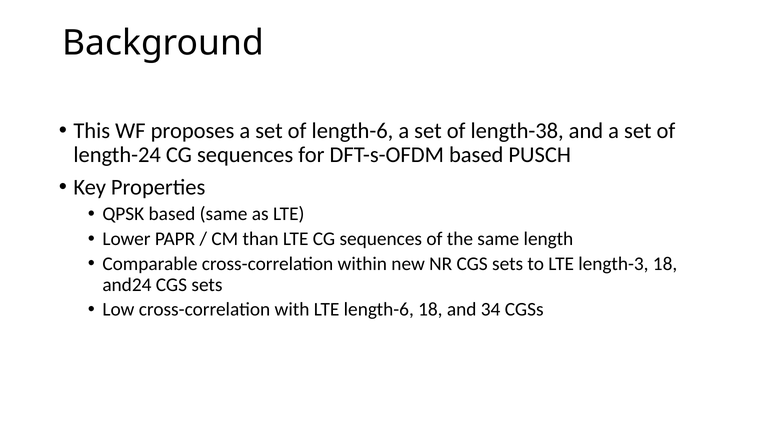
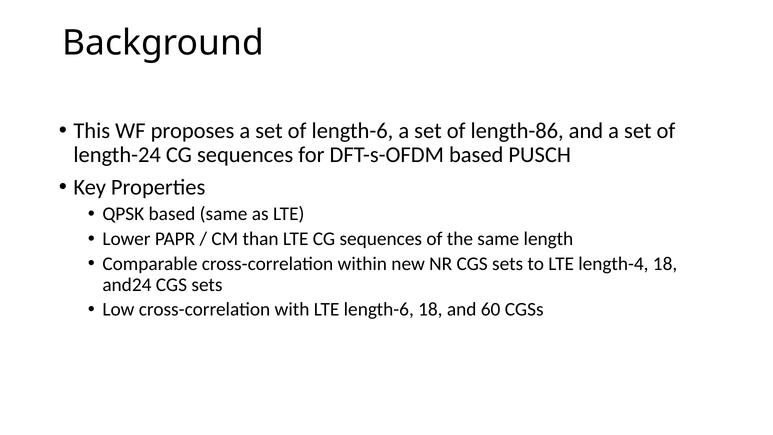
length-38: length-38 -> length-86
length-3: length-3 -> length-4
34: 34 -> 60
